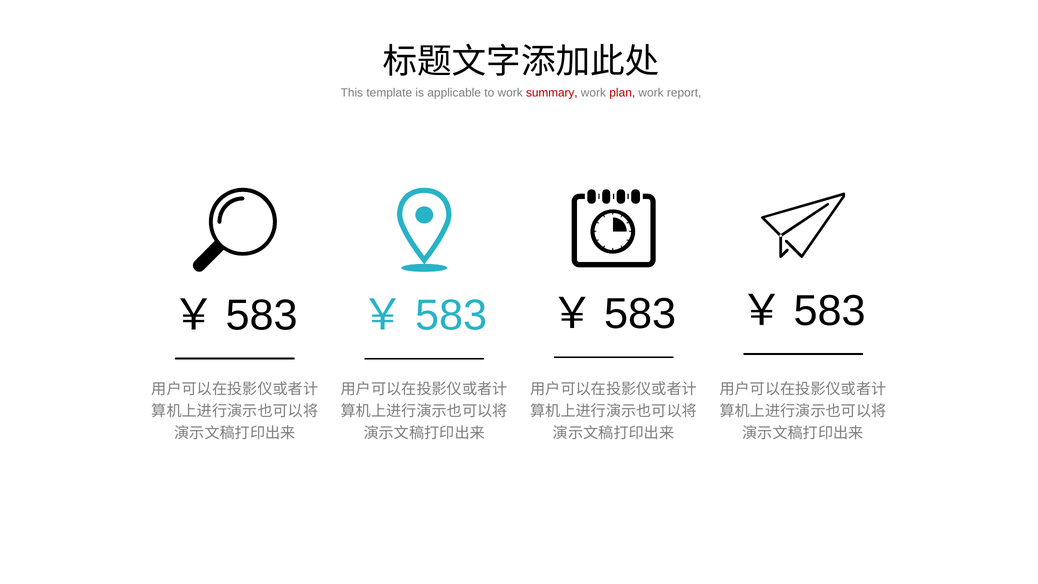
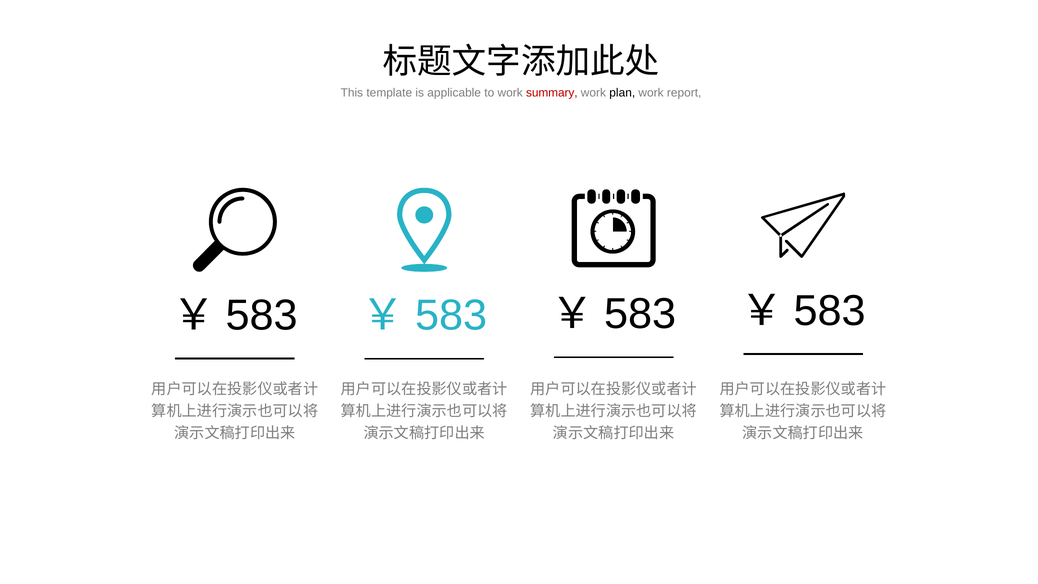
plan colour: red -> black
